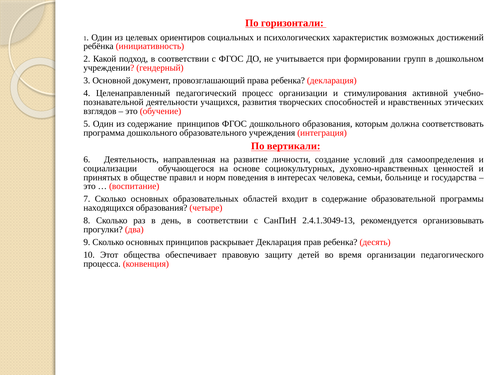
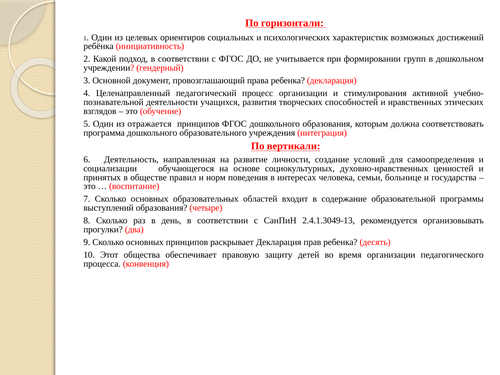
из содержание: содержание -> отражается
находящихся: находящихся -> выступлений
